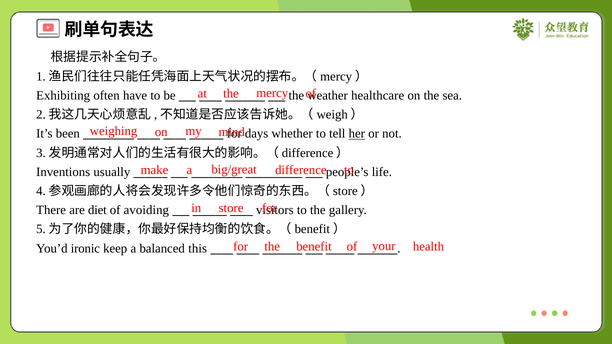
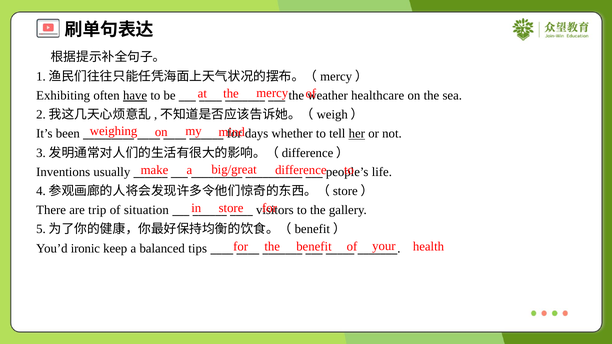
have underline: none -> present
diet: diet -> trip
avoiding: avoiding -> situation
this: this -> tips
